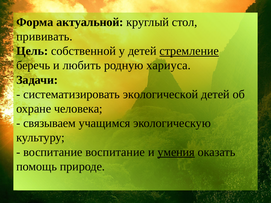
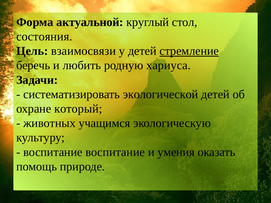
прививать: прививать -> состояния
собственной: собственной -> взаимосвязи
человека: человека -> который
связываем: связываем -> животных
умения underline: present -> none
